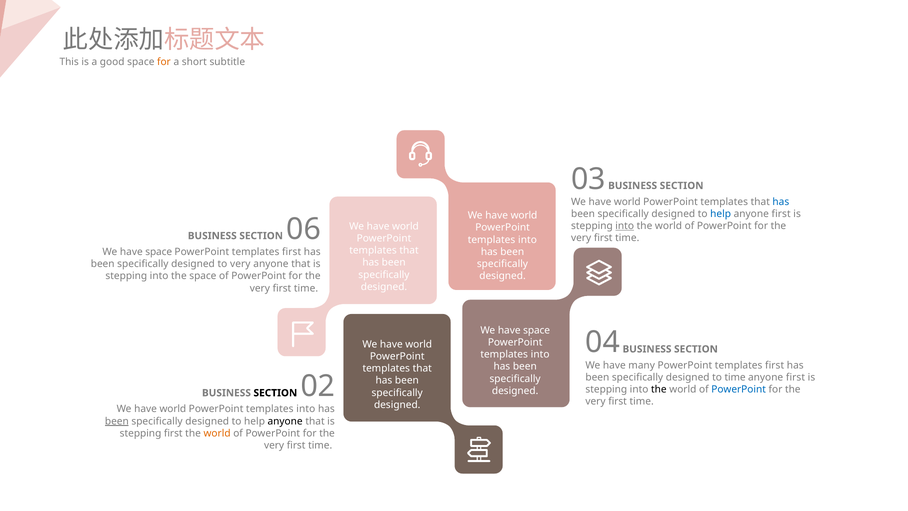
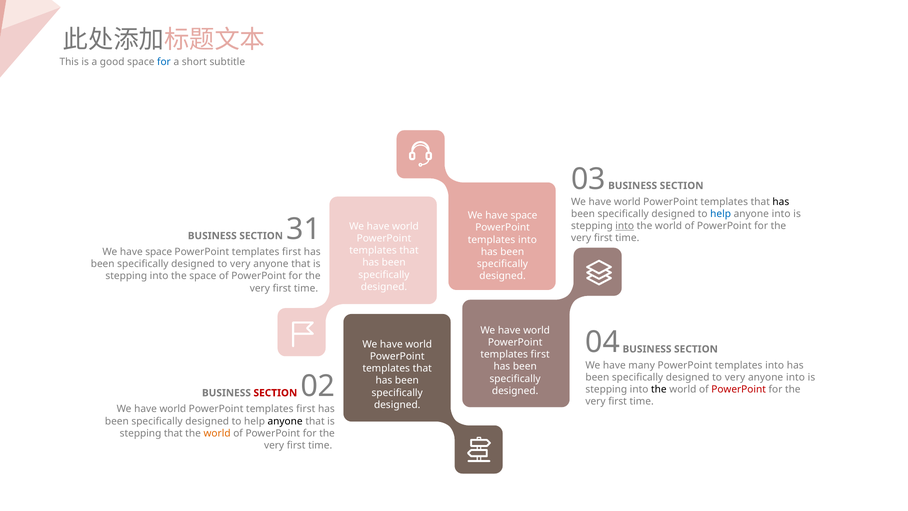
for at (164, 62) colour: orange -> blue
has at (781, 202) colour: blue -> black
first at (781, 214): first -> into
world at (524, 215): world -> space
06: 06 -> 31
space at (537, 330): space -> world
into at (540, 354): into -> first
many PowerPoint templates first: first -> into
time at (735, 377): time -> very
first at (796, 377): first -> into
PowerPoint at (739, 389) colour: blue -> red
SECTION at (275, 393) colour: black -> red
into at (306, 409): into -> first
been at (117, 421) underline: present -> none
stepping first: first -> that
